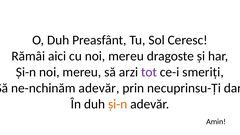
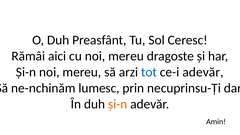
tot colour: purple -> blue
ce-i smeriți: smeriți -> adevăr
ne-nchinăm adevăr: adevăr -> lumesc
